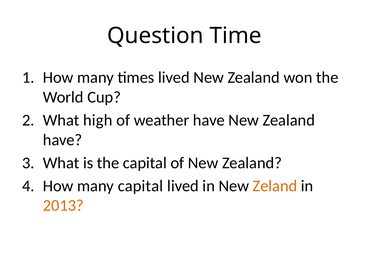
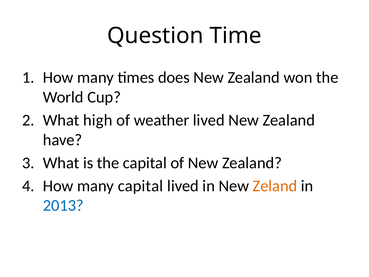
times lived: lived -> does
weather have: have -> lived
2013 colour: orange -> blue
